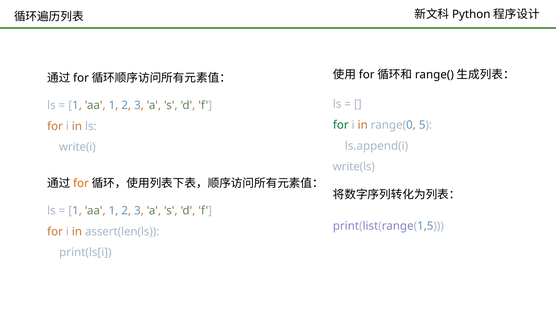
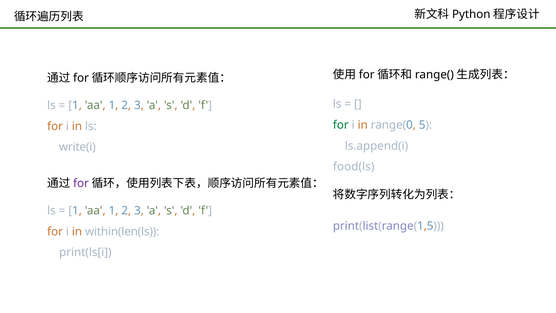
write(ls: write(ls -> food(ls
for at (81, 183) colour: orange -> purple
assert(len(ls: assert(len(ls -> within(len(ls
